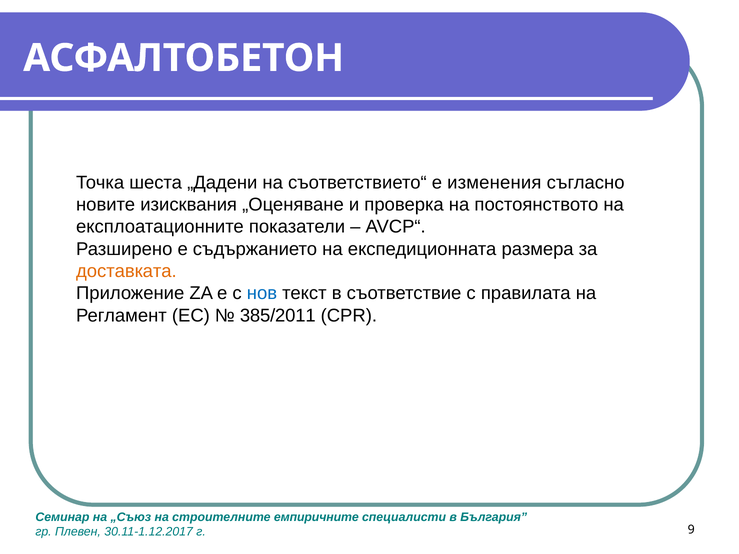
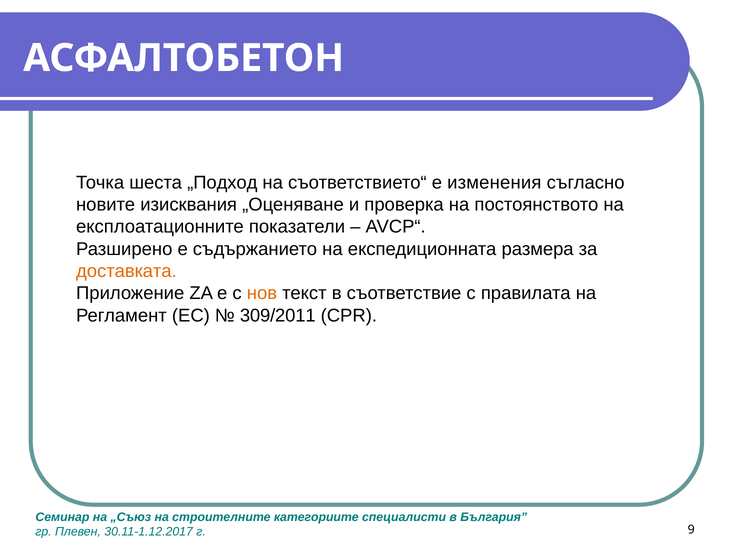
„Дадени: „Дадени -> „Подход
нов colour: blue -> orange
385/2011: 385/2011 -> 309/2011
емпиричните: емпиричните -> категориите
